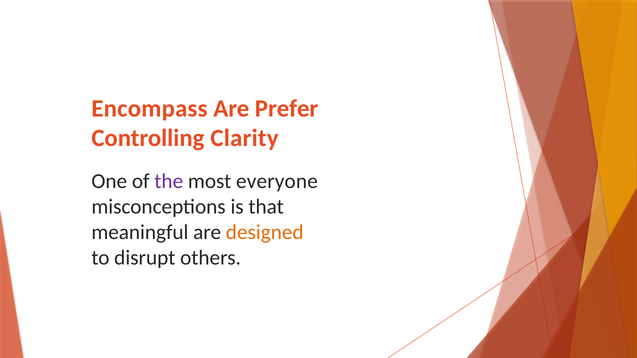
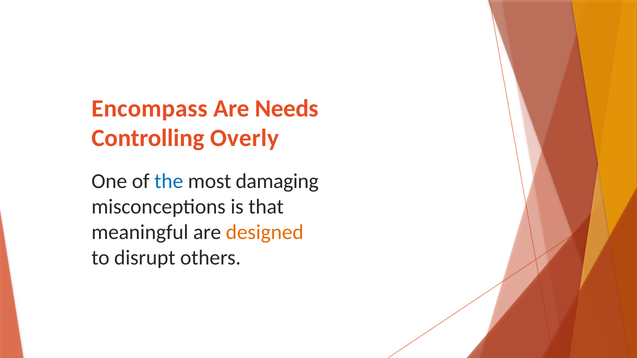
Prefer: Prefer -> Needs
Clarity: Clarity -> Overly
the colour: purple -> blue
everyone: everyone -> damaging
